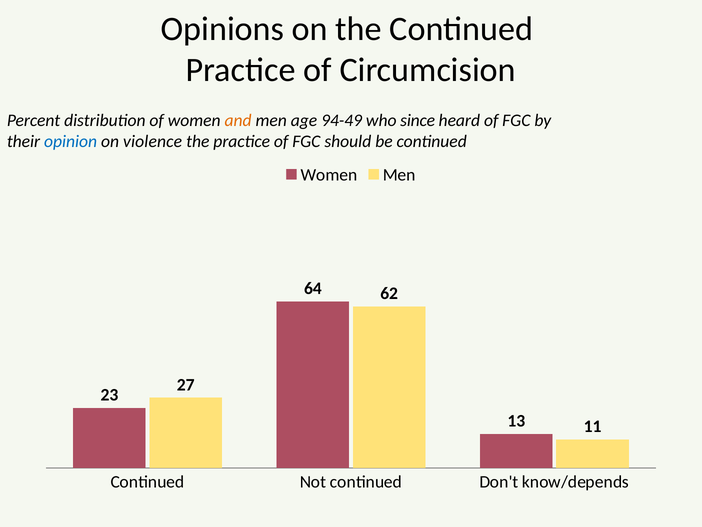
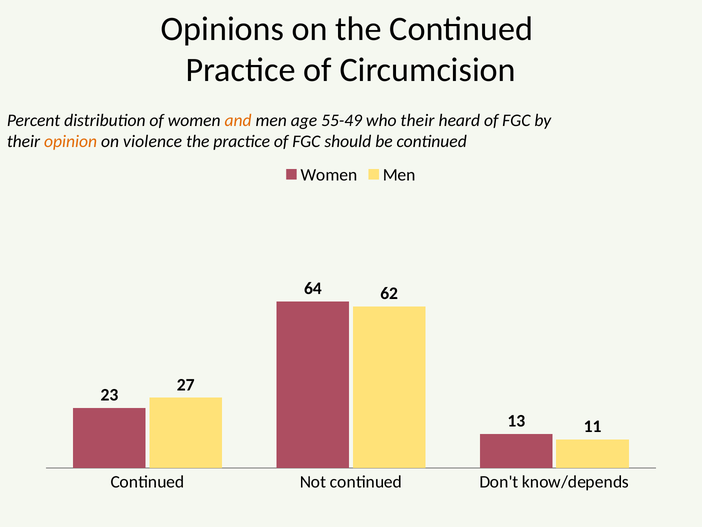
94-49: 94-49 -> 55-49
who since: since -> their
opinion colour: blue -> orange
